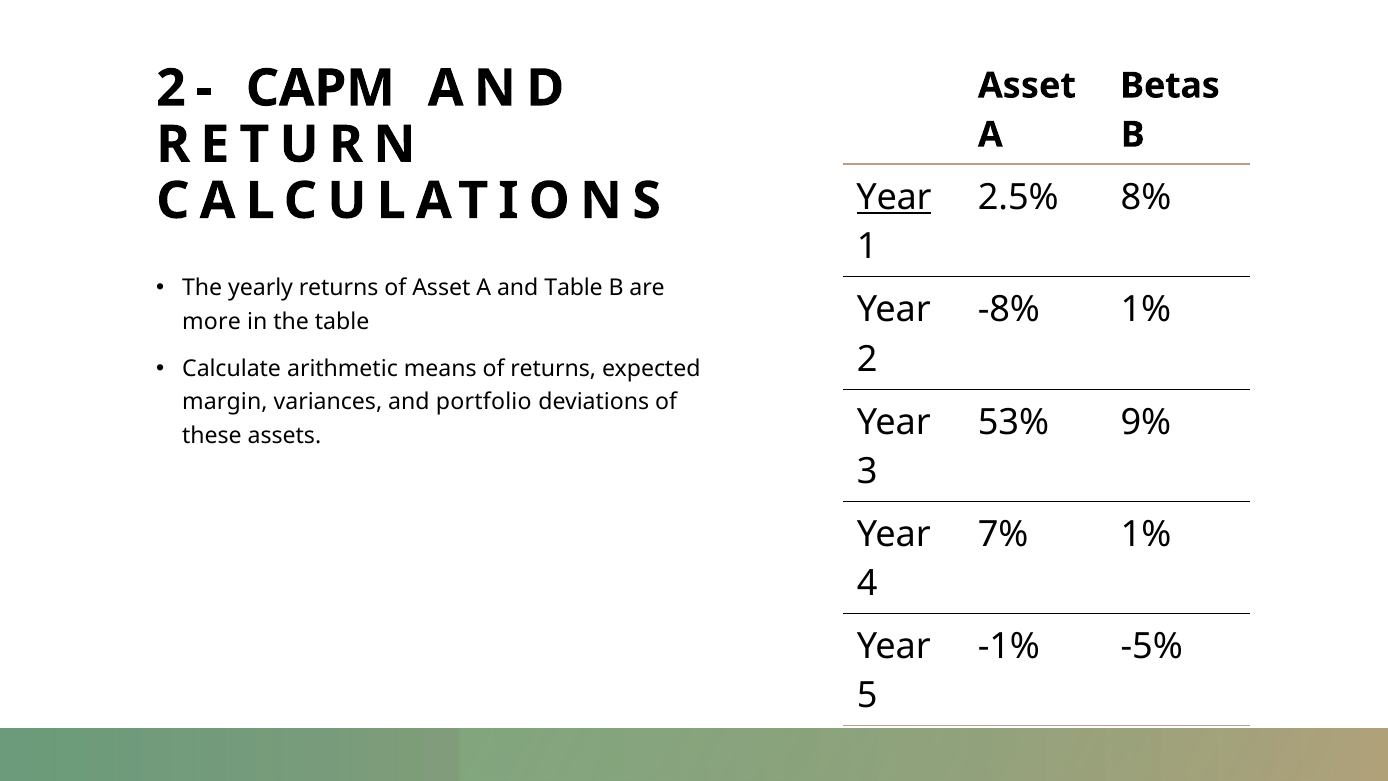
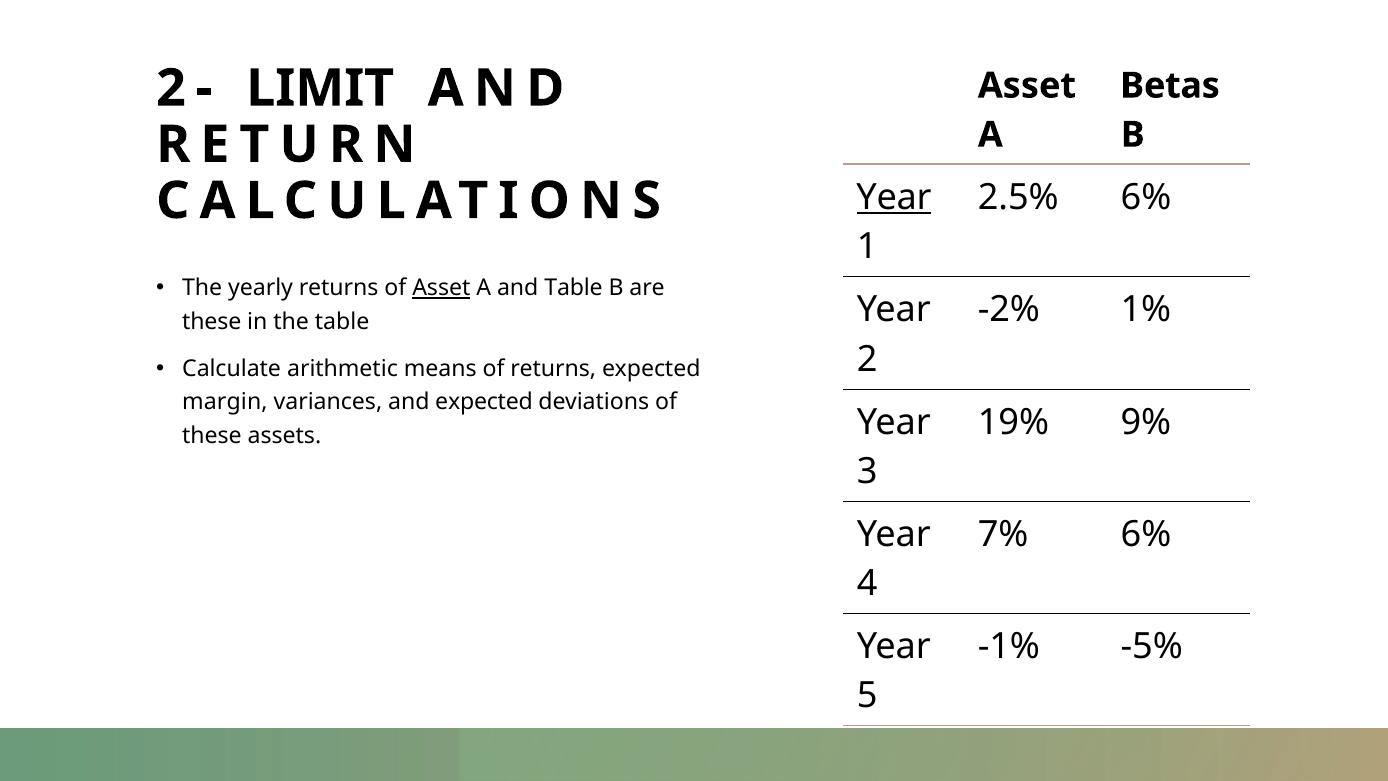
CAPM: CAPM -> LIMIT
2.5% 8%: 8% -> 6%
Asset at (441, 288) underline: none -> present
-8%: -8% -> -2%
more at (212, 321): more -> these
and portfolio: portfolio -> expected
53%: 53% -> 19%
7% 1%: 1% -> 6%
